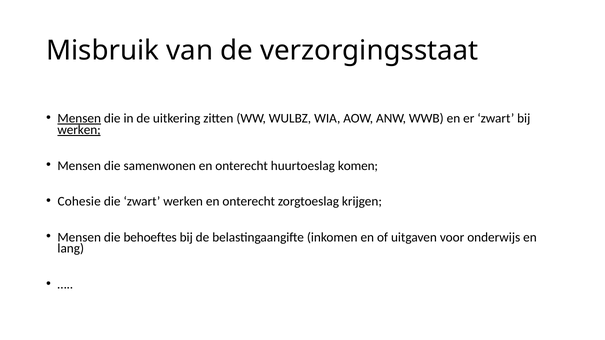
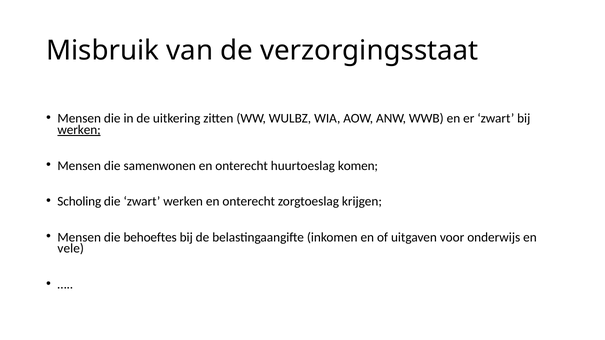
Mensen at (79, 119) underline: present -> none
Cohesie: Cohesie -> Scholing
lang: lang -> vele
